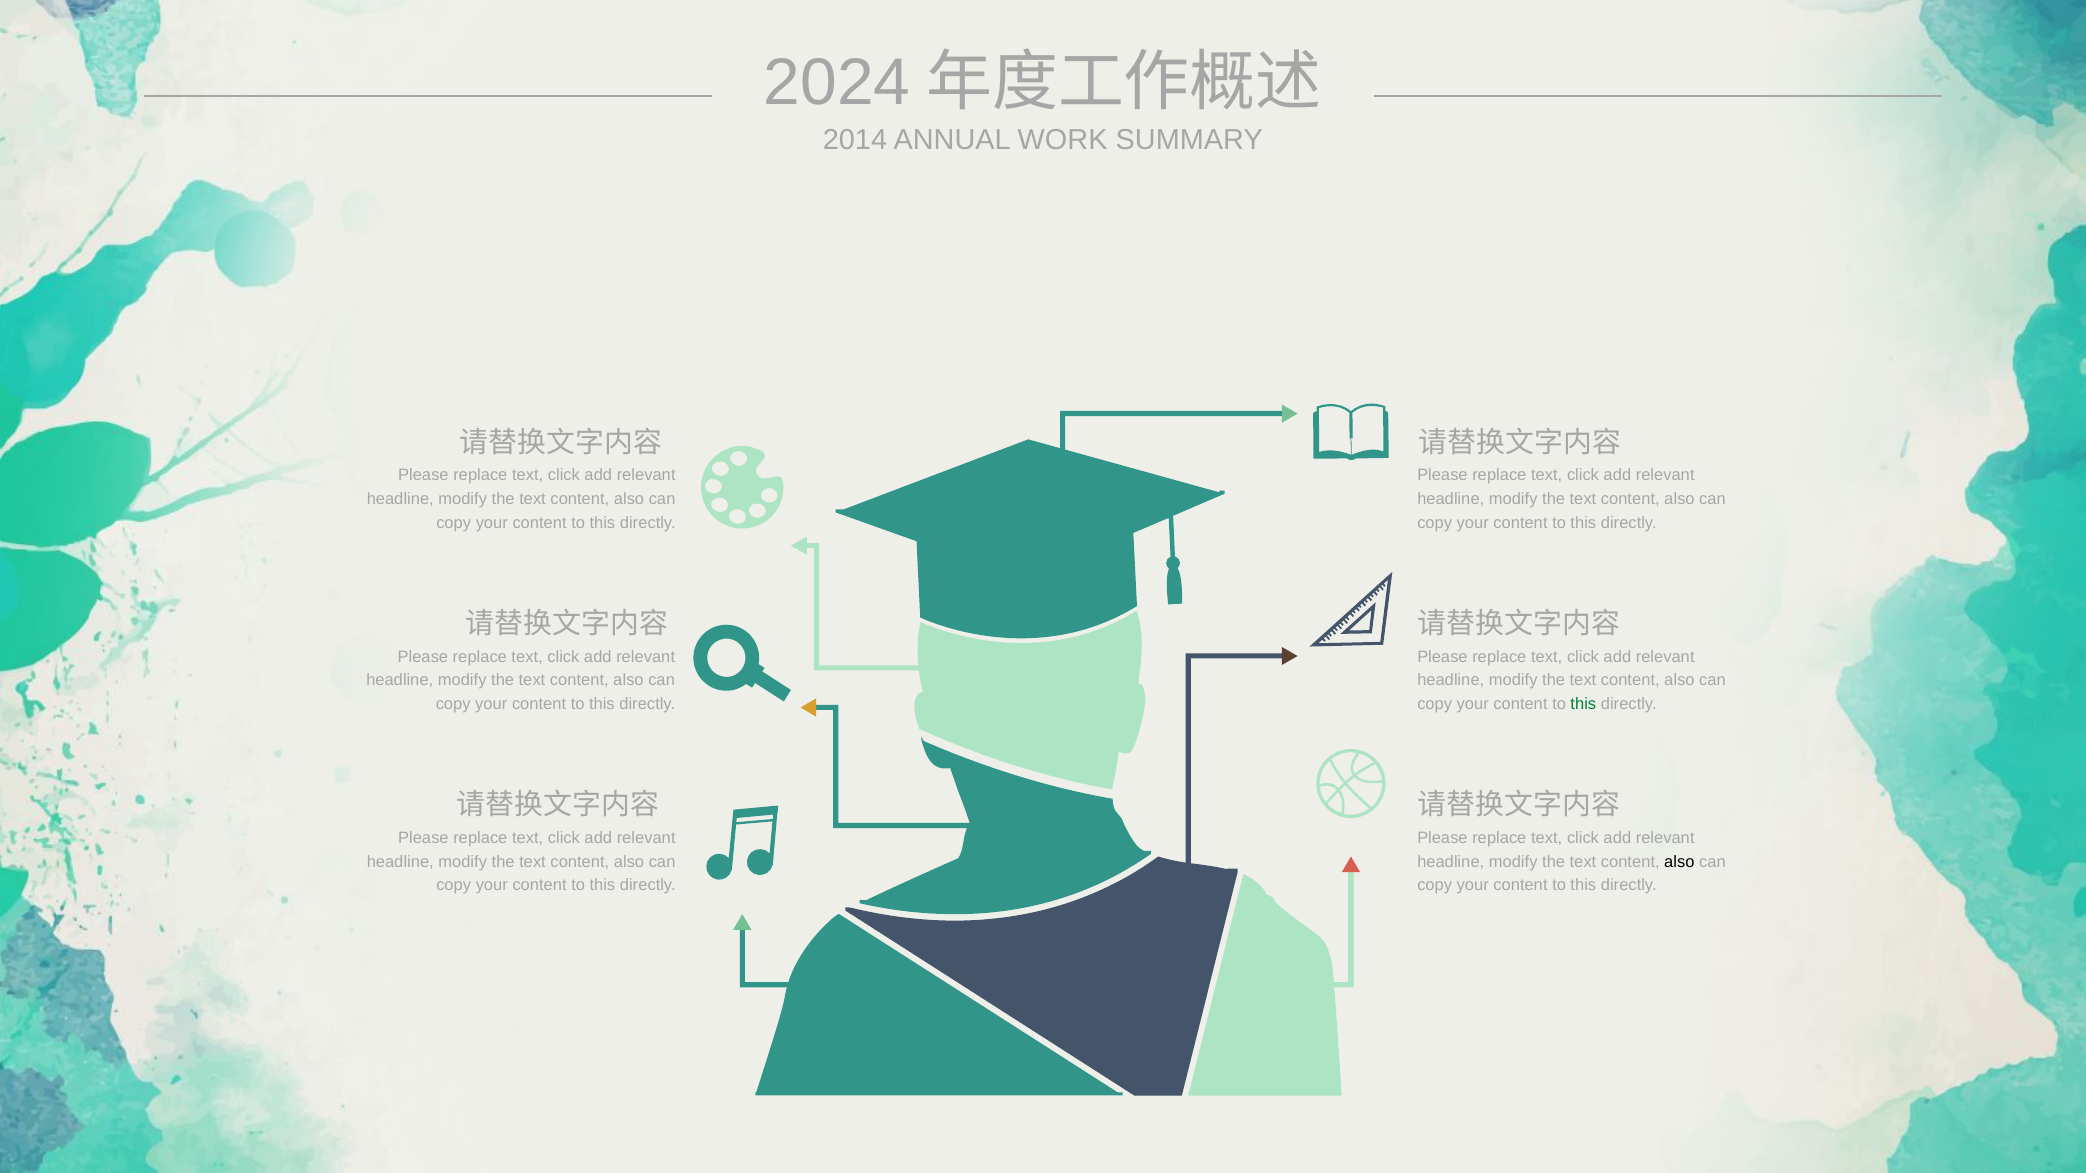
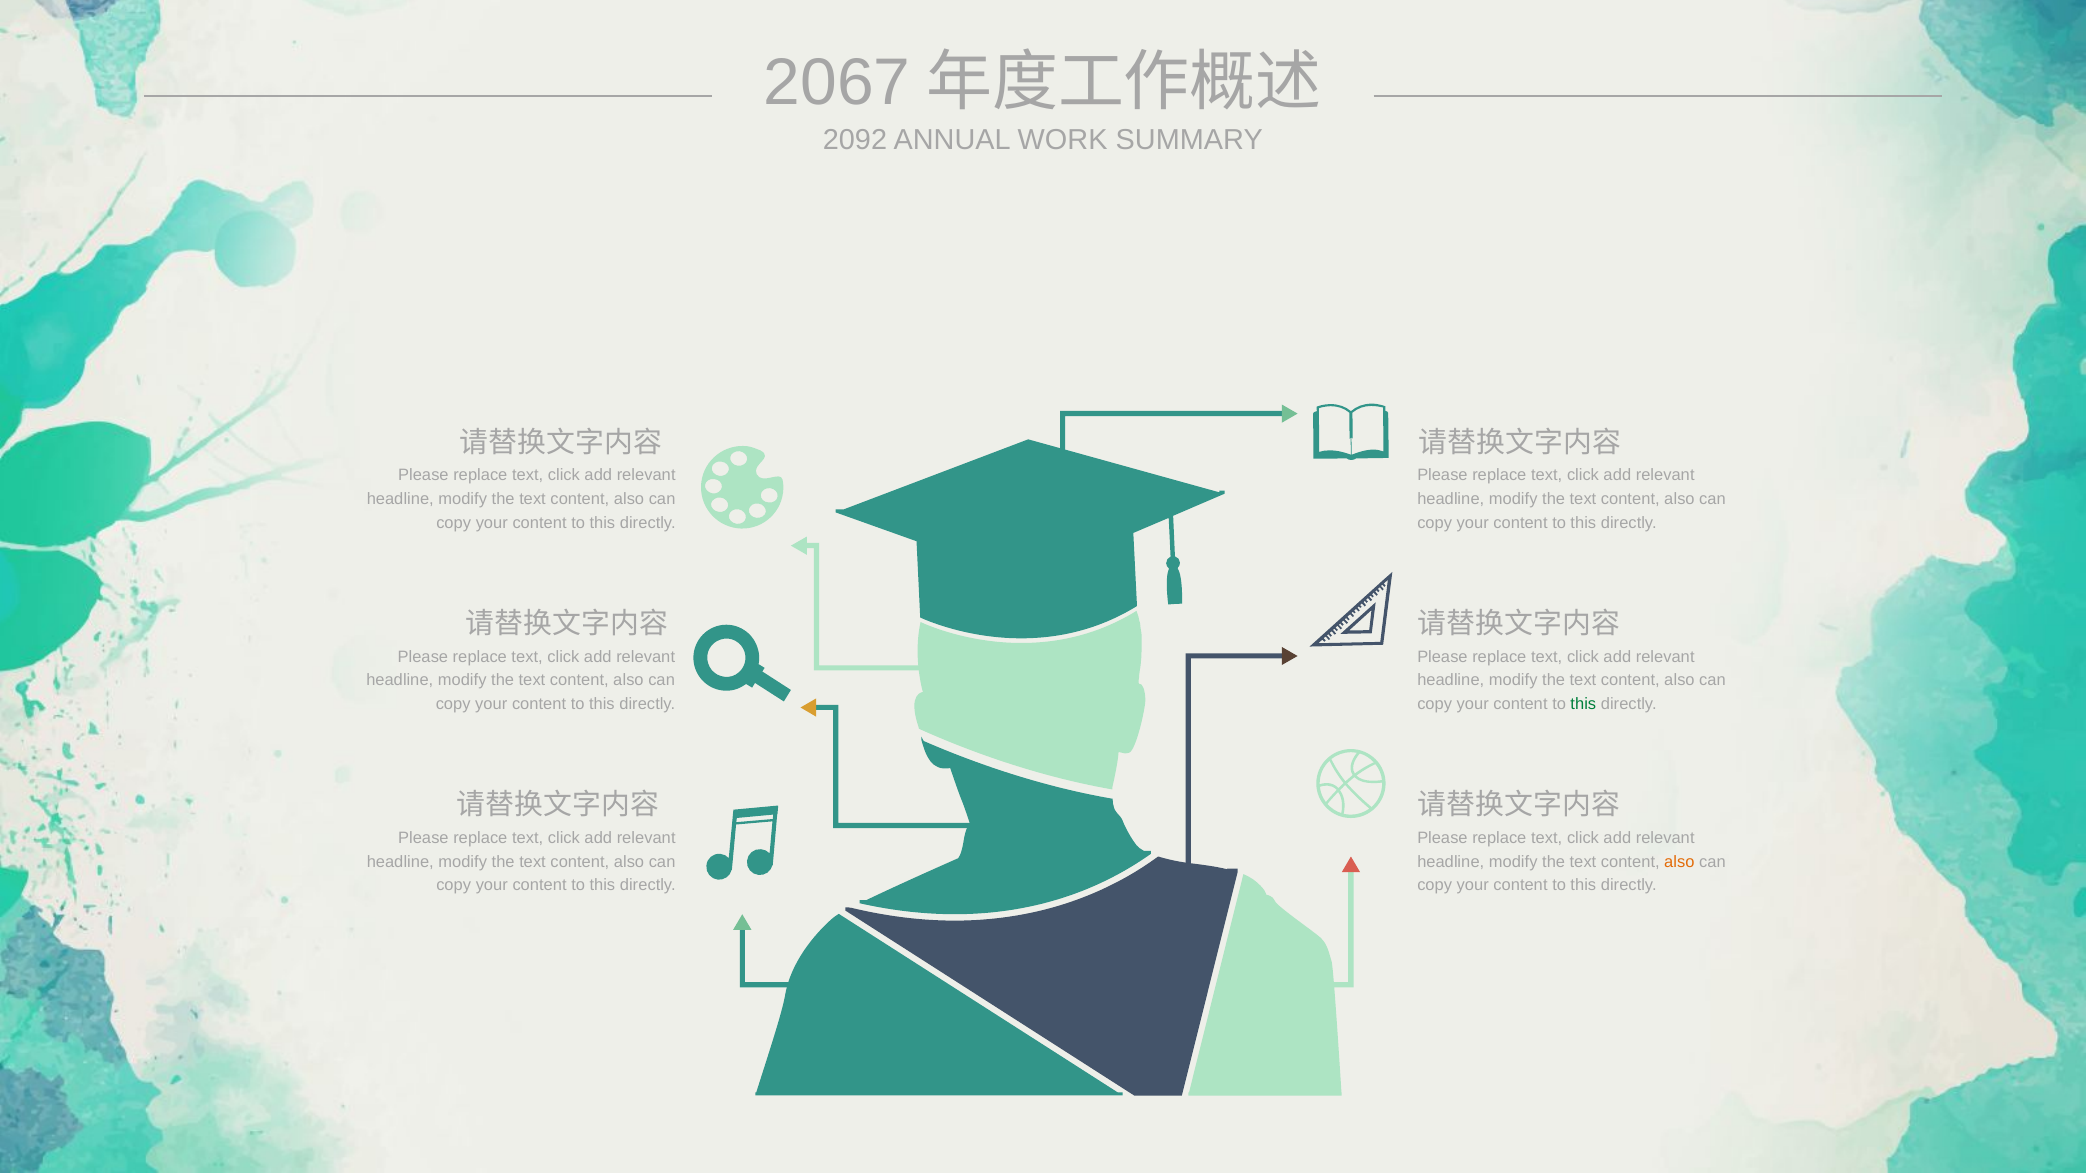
2024: 2024 -> 2067
2014: 2014 -> 2092
also at (1679, 862) colour: black -> orange
